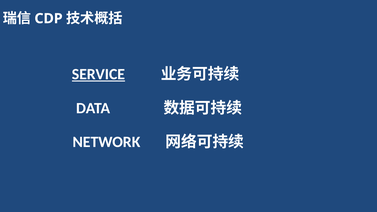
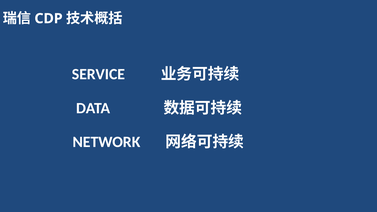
SERVICE underline: present -> none
